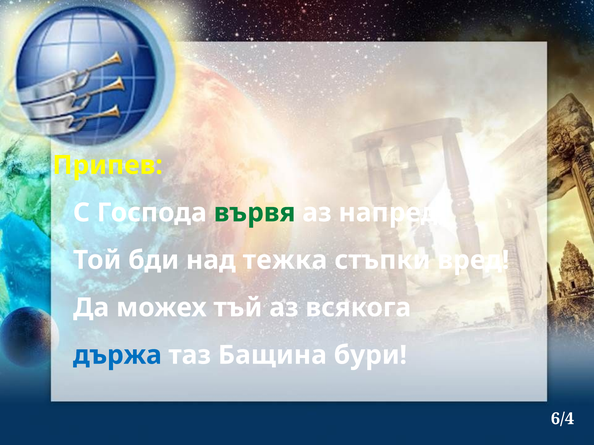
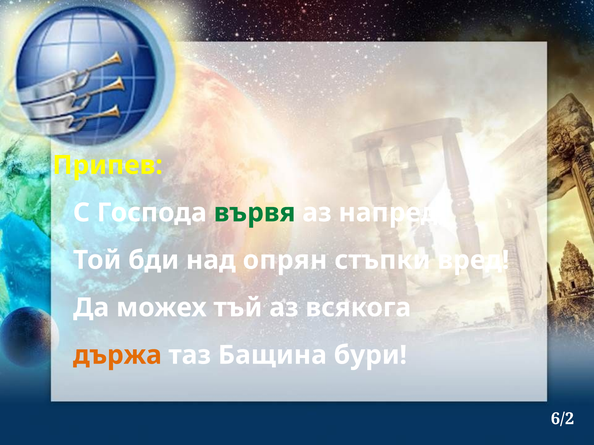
тежка: тежка -> опрян
държа colour: blue -> orange
6/4: 6/4 -> 6/2
